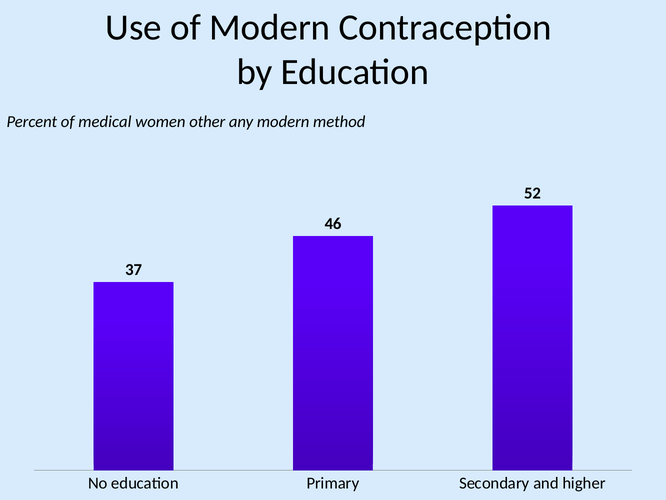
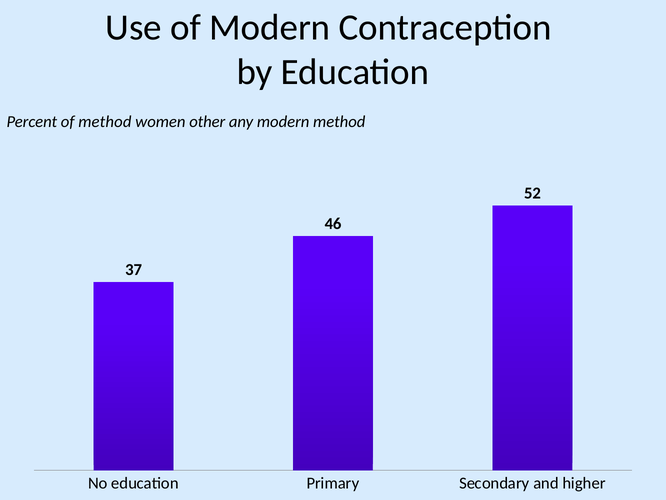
of medical: medical -> method
